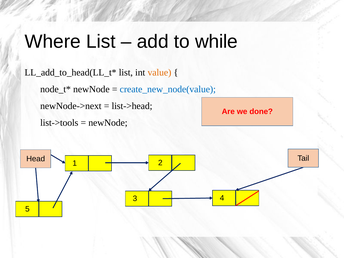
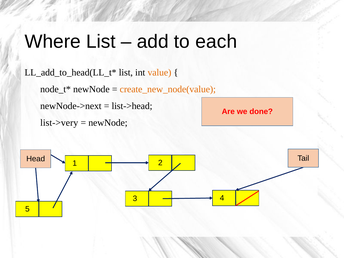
while: while -> each
create_new_node(value colour: blue -> orange
list->tools: list->tools -> list->very
